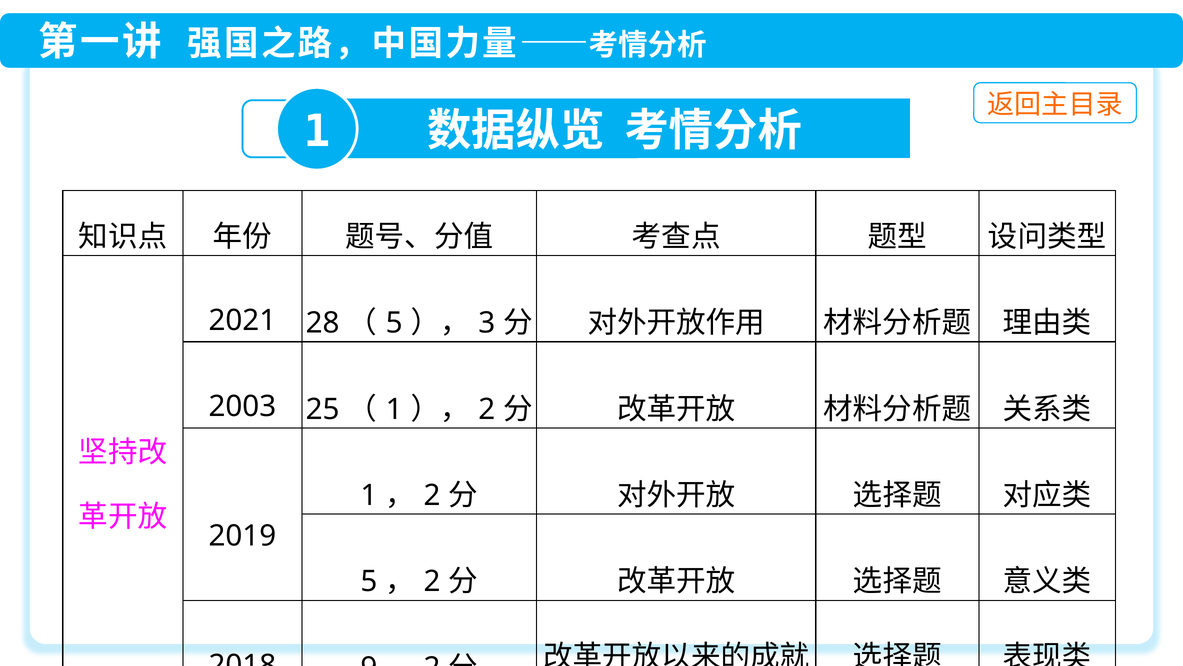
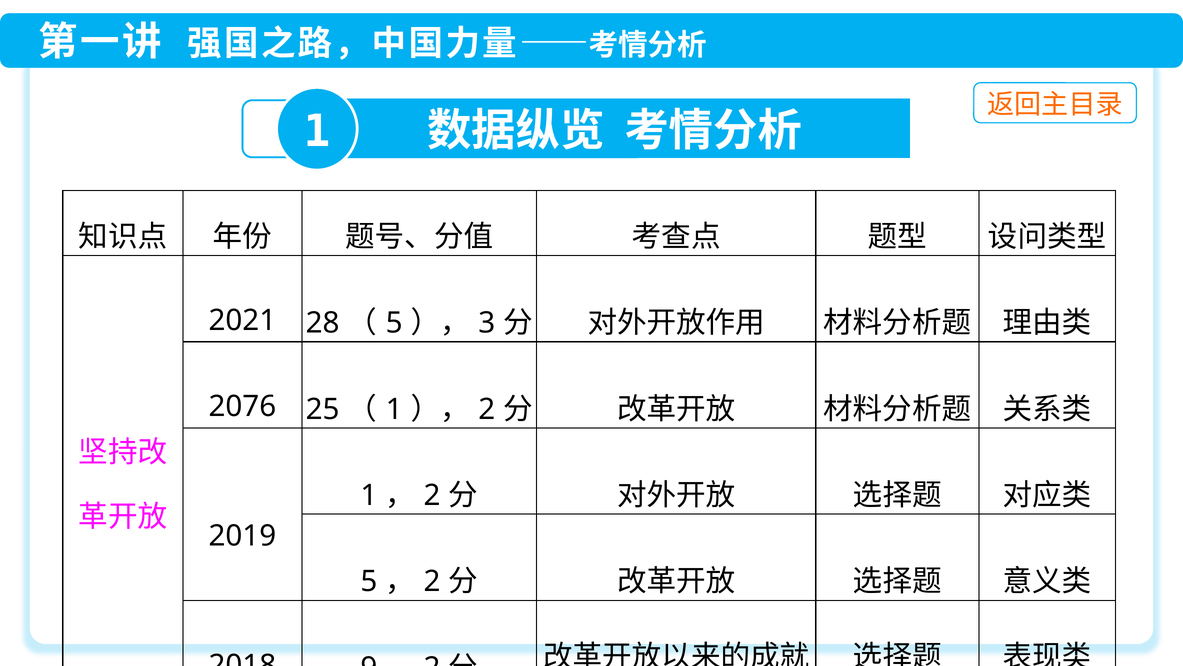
2003: 2003 -> 2076
